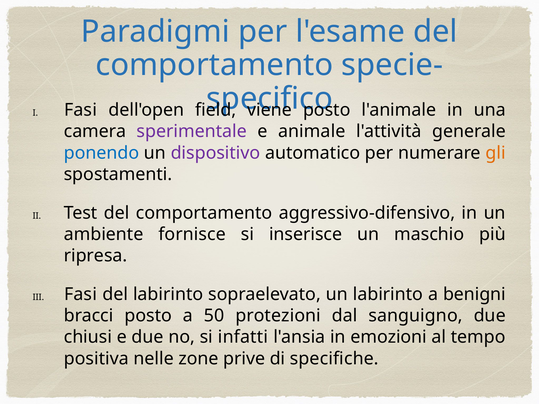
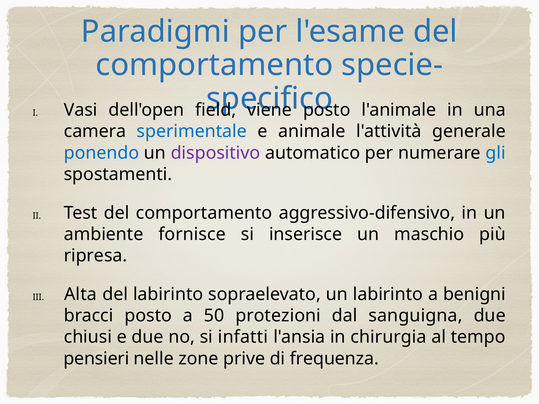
Fasi at (81, 110): Fasi -> Vasi
sperimentale colour: purple -> blue
gli colour: orange -> blue
Fasi at (81, 295): Fasi -> Alta
sanguigno: sanguigno -> sanguigna
emozioni: emozioni -> chirurgia
positiva: positiva -> pensieri
specifiche: specifiche -> frequenza
